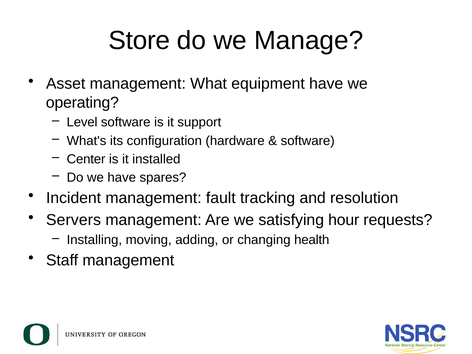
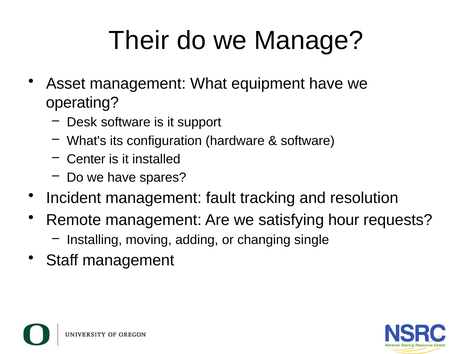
Store: Store -> Their
Level: Level -> Desk
Servers: Servers -> Remote
health: health -> single
